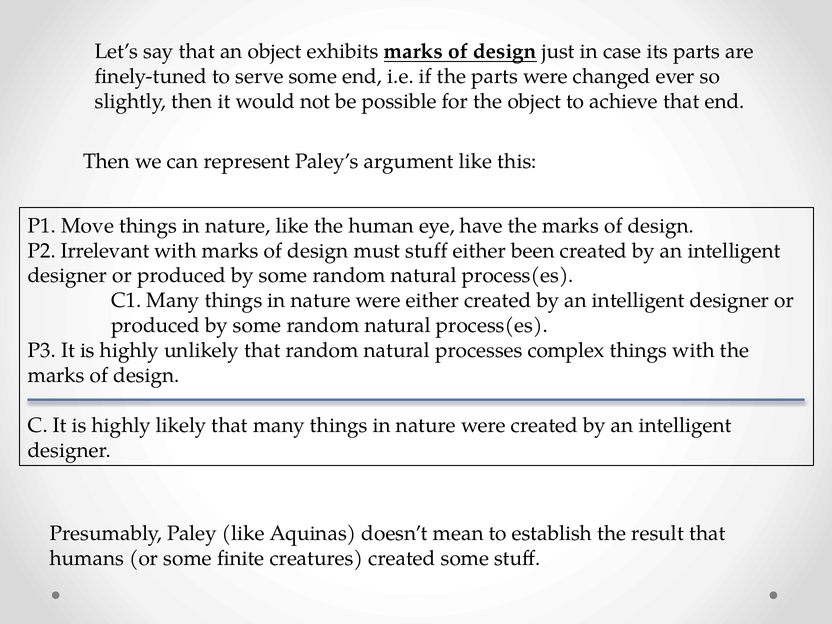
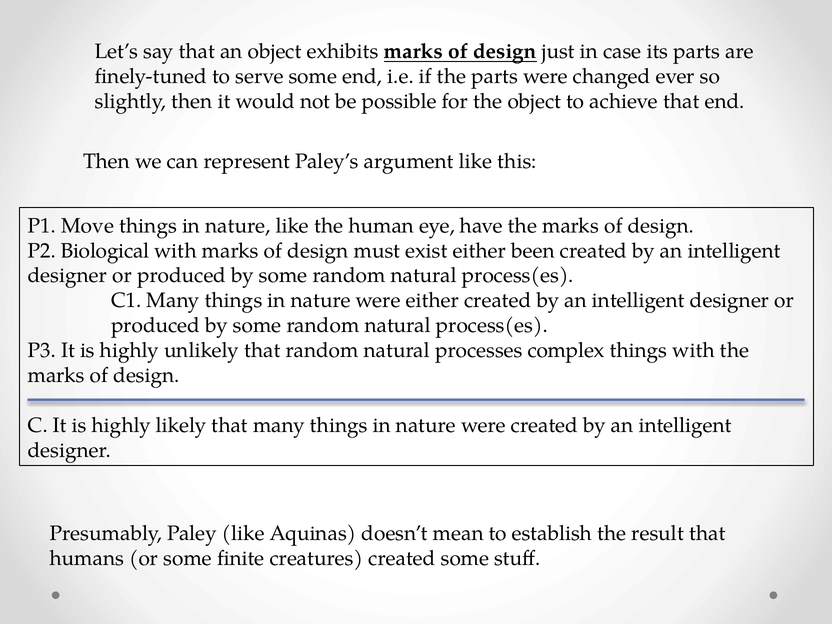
Irrelevant: Irrelevant -> Biological
must stuff: stuff -> exist
